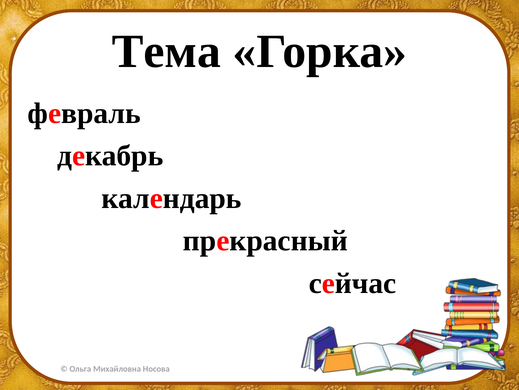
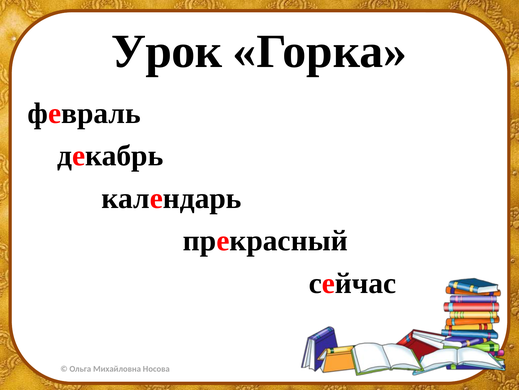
Тема: Тема -> Урок
